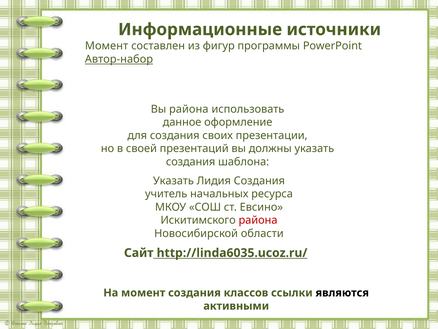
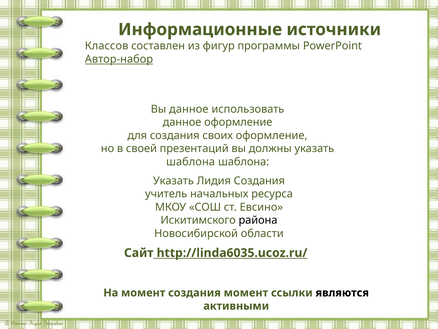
Момент at (107, 46): Момент -> Классов
Вы района: района -> данное
своих презентации: презентации -> оформление
создания at (191, 162): создания -> шаблона
района at (258, 220) colour: red -> black
создания классов: классов -> момент
